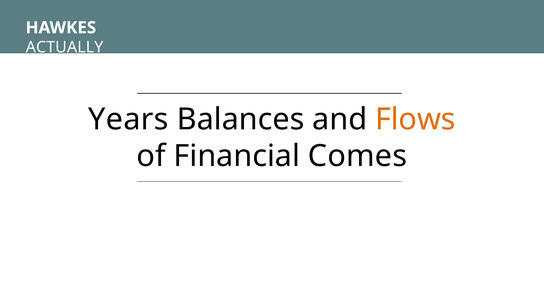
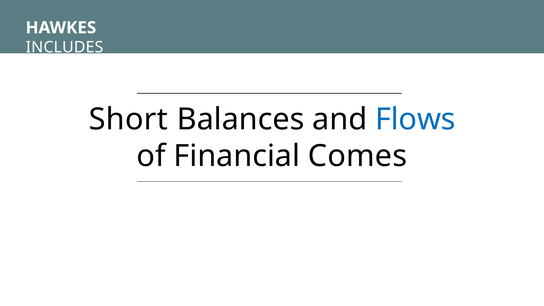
ACTUALLY: ACTUALLY -> INCLUDES
Years: Years -> Short
Flows colour: orange -> blue
